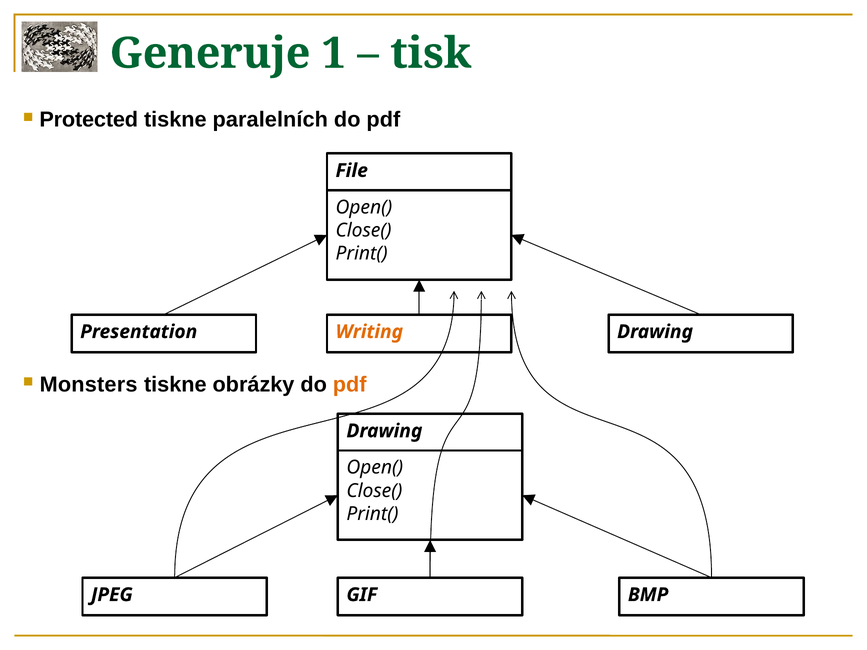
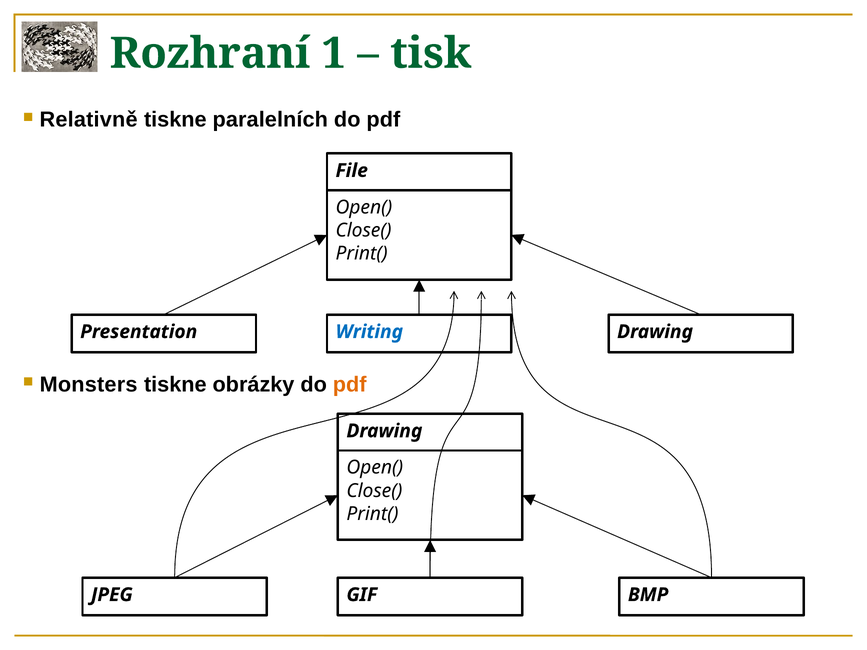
Generuje: Generuje -> Rozhraní
Protected: Protected -> Relativně
Writing colour: orange -> blue
